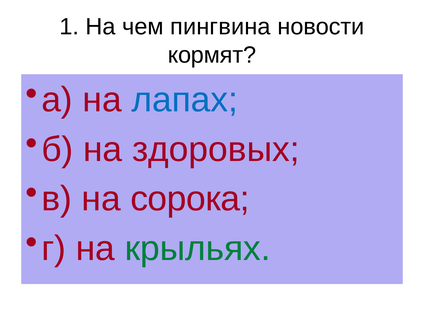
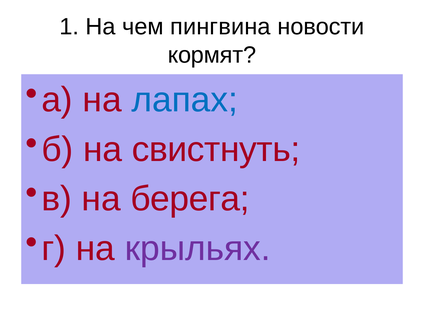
здоровых: здоровых -> свистнуть
сорока: сорока -> берега
крыльях colour: green -> purple
